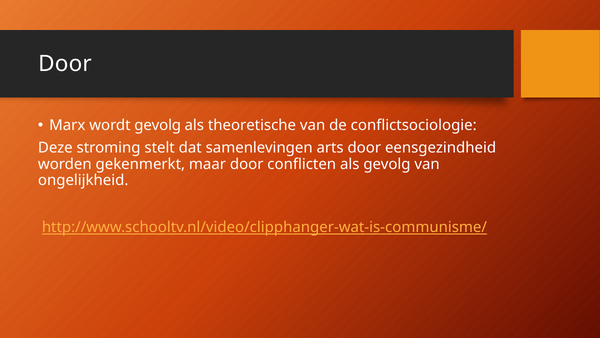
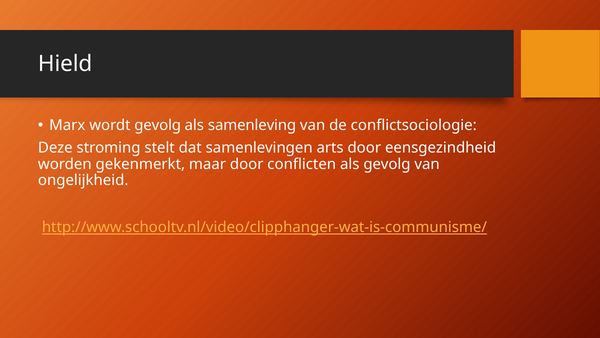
Door at (65, 64): Door -> Hield
theoretische: theoretische -> samenleving
